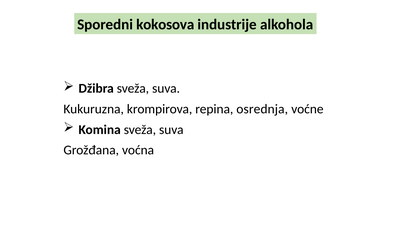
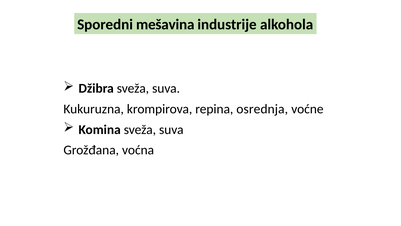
kokosova: kokosova -> mešavina
